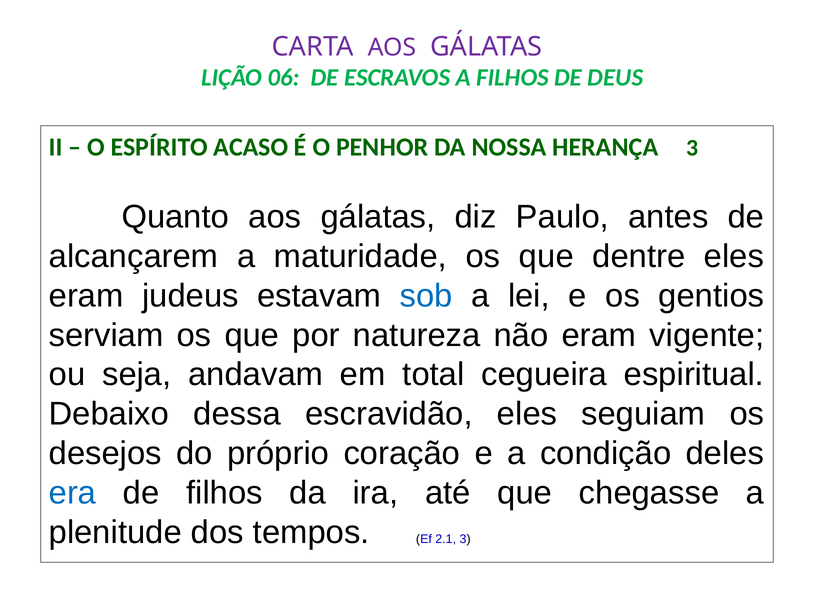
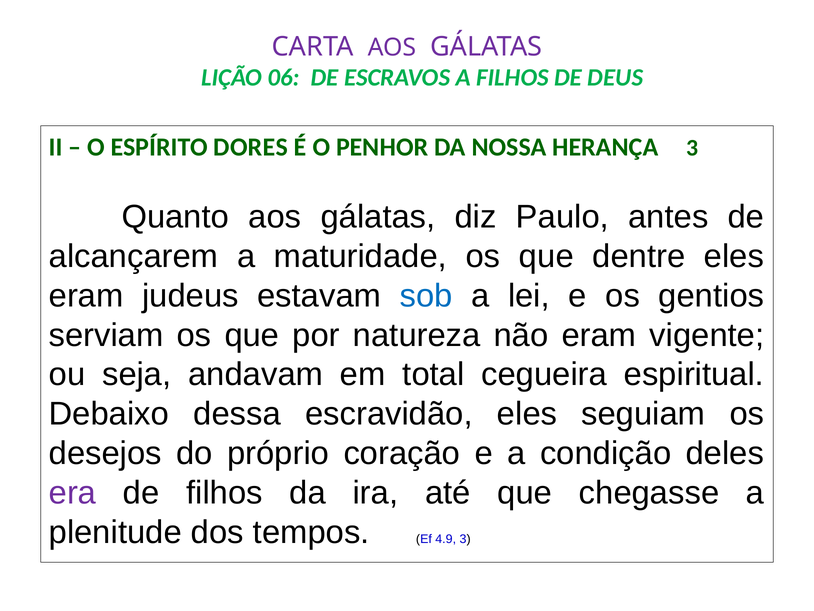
ACASO: ACASO -> DORES
era colour: blue -> purple
2.1: 2.1 -> 4.9
